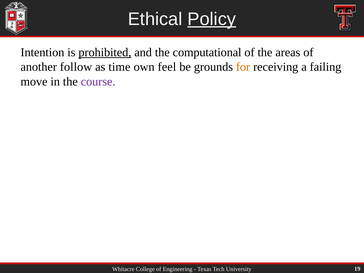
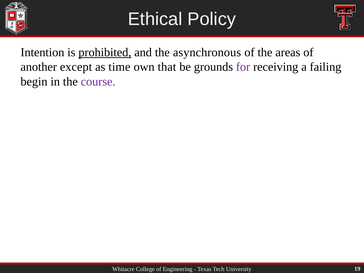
Policy underline: present -> none
computational: computational -> asynchronous
follow: follow -> except
feel: feel -> that
for colour: orange -> purple
move: move -> begin
